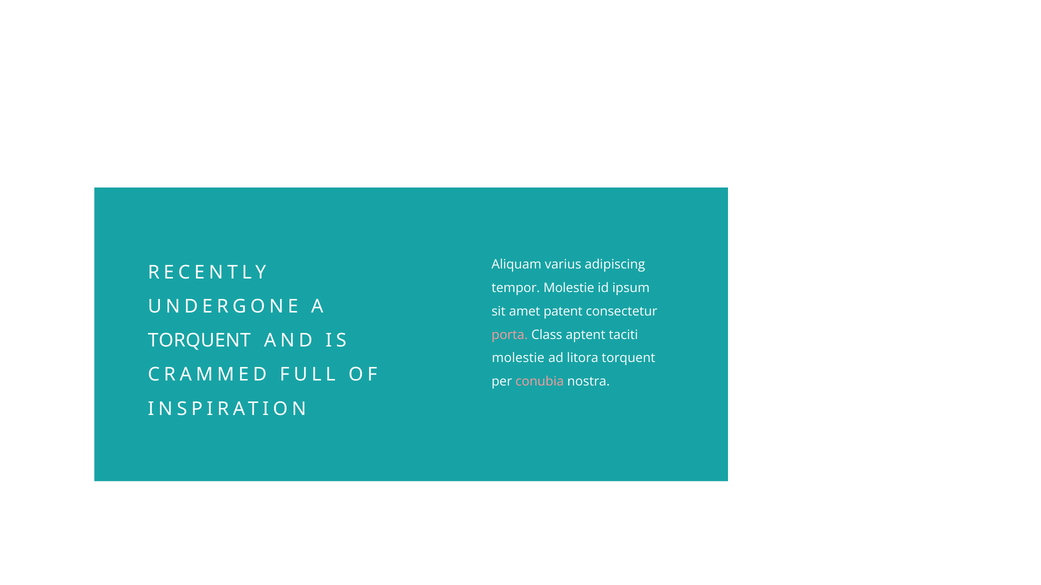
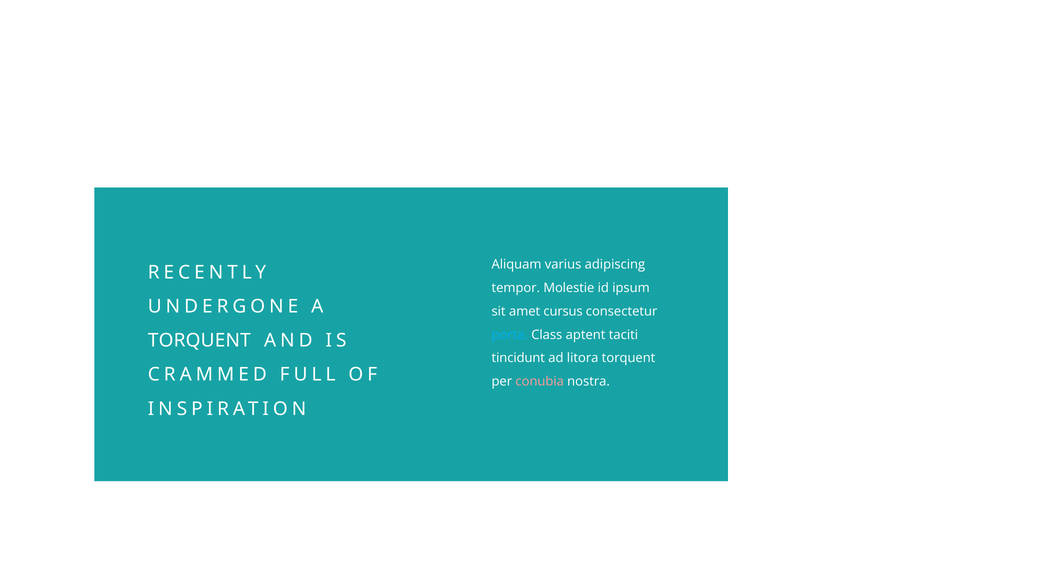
patent: patent -> cursus
porta colour: pink -> light blue
molestie at (518, 359): molestie -> tincidunt
